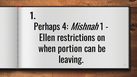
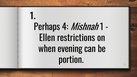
portion: portion -> evening
leaving: leaving -> portion
